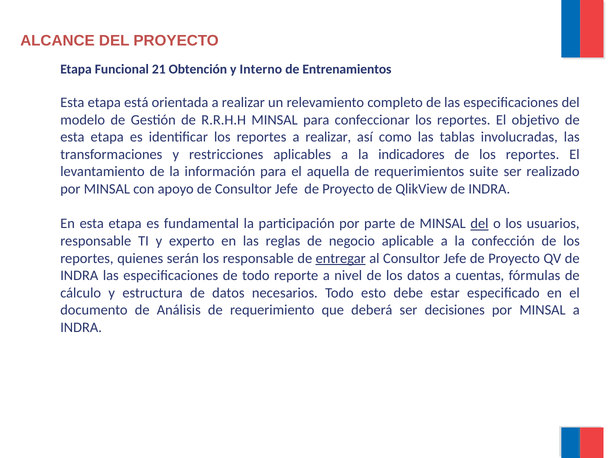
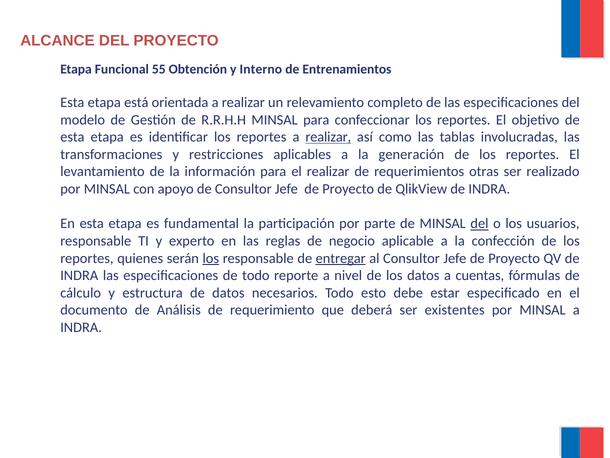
21: 21 -> 55
realizar at (328, 137) underline: none -> present
indicadores: indicadores -> generación
el aquella: aquella -> realizar
suite: suite -> otras
los at (211, 258) underline: none -> present
decisiones: decisiones -> existentes
